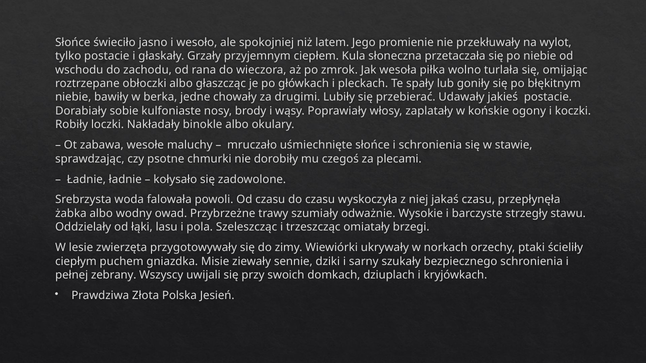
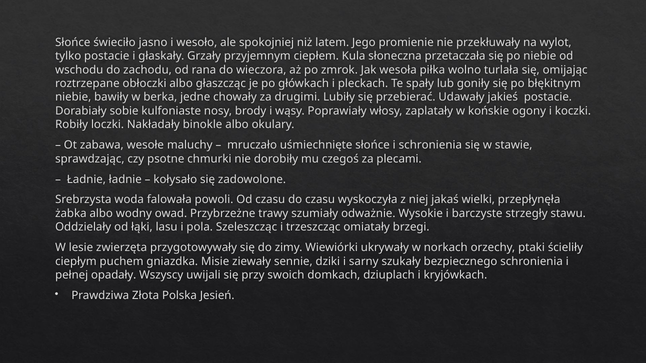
jakaś czasu: czasu -> wielki
zebrany: zebrany -> opadały
